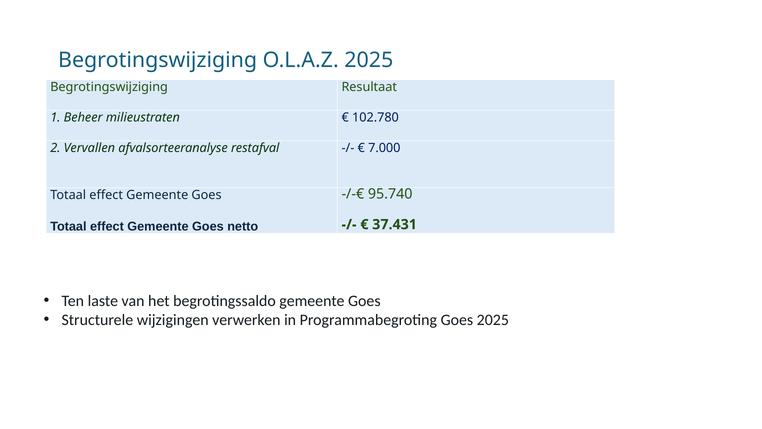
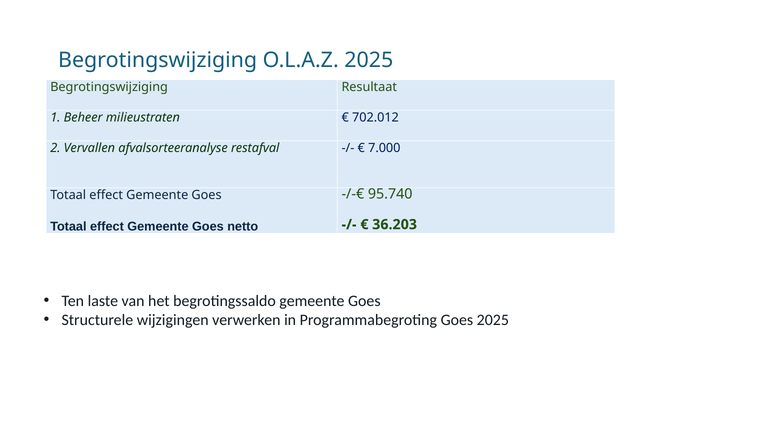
102.780: 102.780 -> 702.012
37.431: 37.431 -> 36.203
